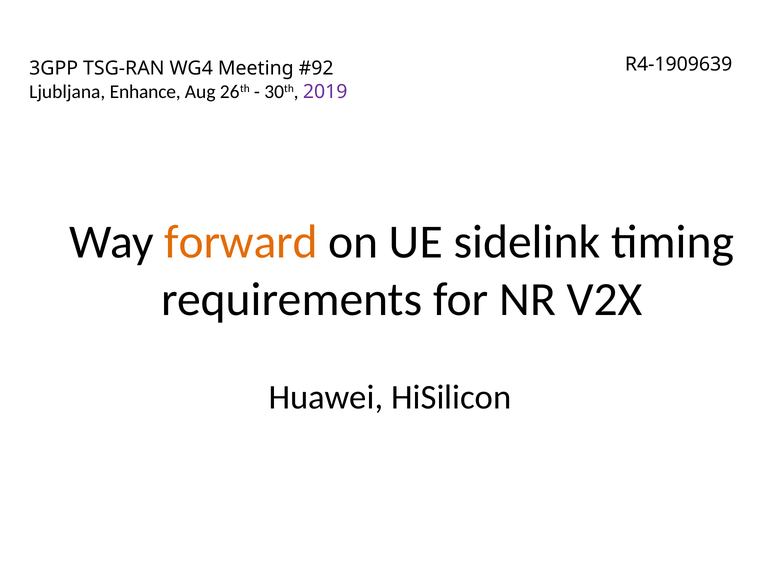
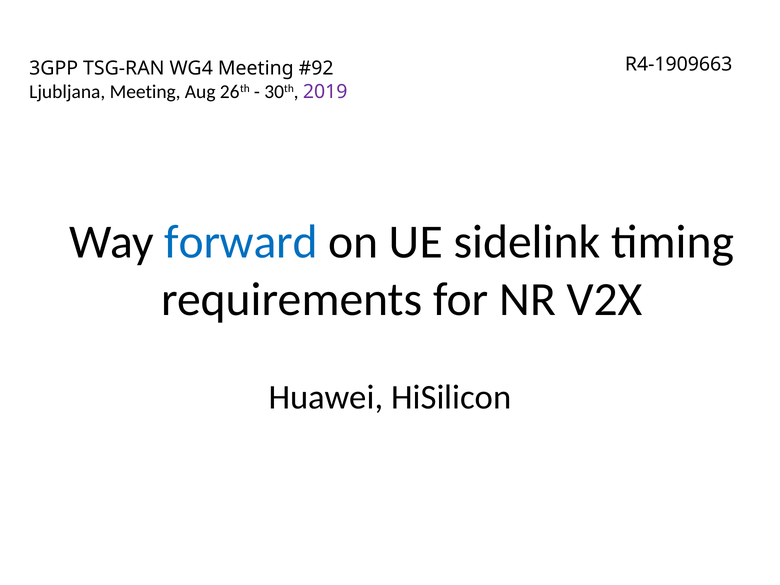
R4-1909639: R4-1909639 -> R4-1909663
Ljubljana Enhance: Enhance -> Meeting
forward colour: orange -> blue
